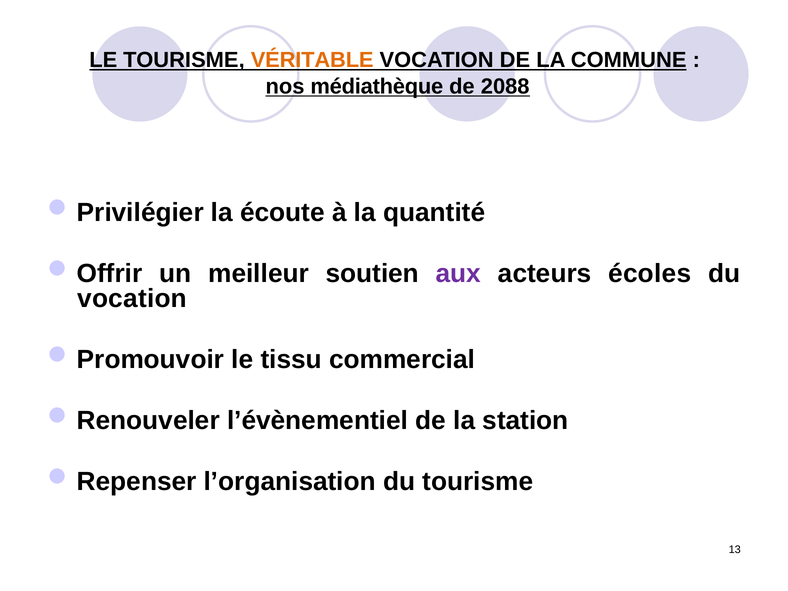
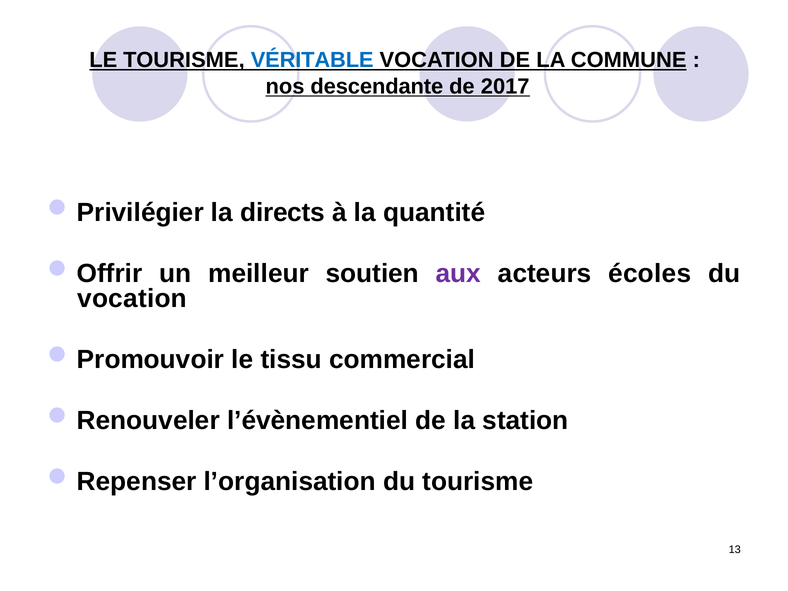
VÉRITABLE colour: orange -> blue
médiathèque: médiathèque -> descendante
2088: 2088 -> 2017
écoute: écoute -> directs
